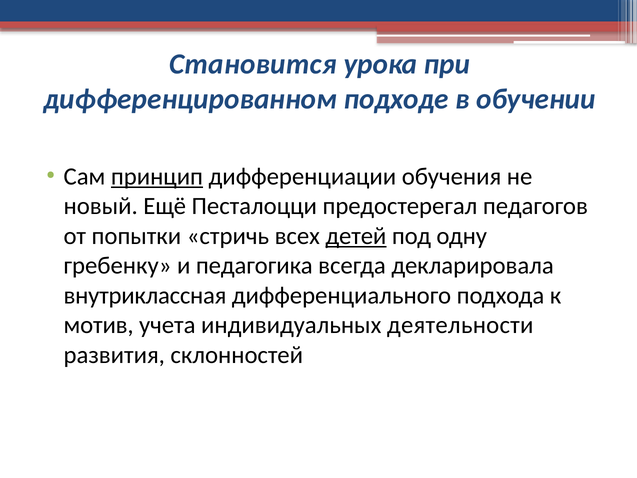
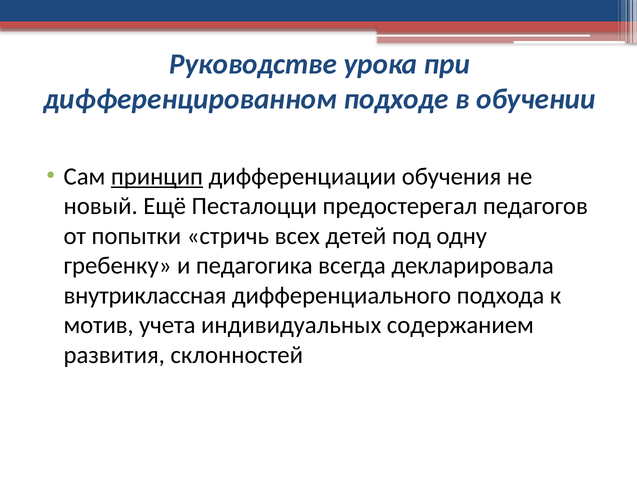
Становится: Становится -> Руководстве
детей underline: present -> none
деятельности: деятельности -> содержанием
